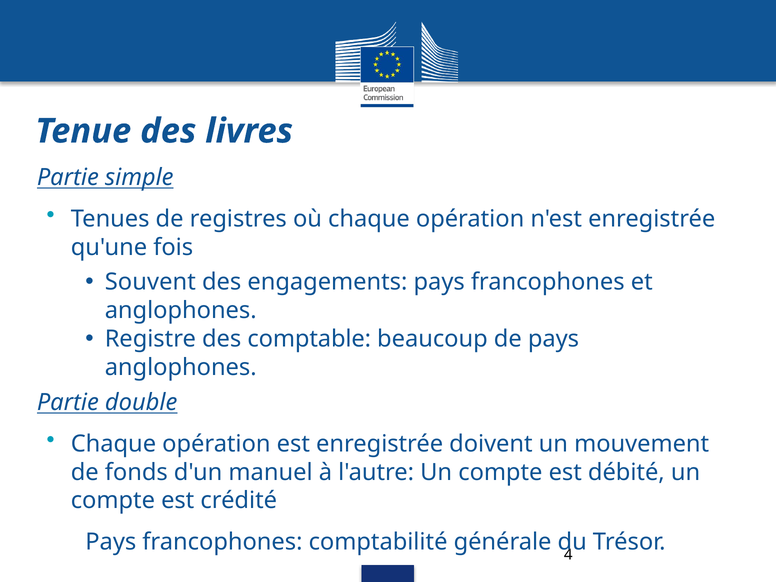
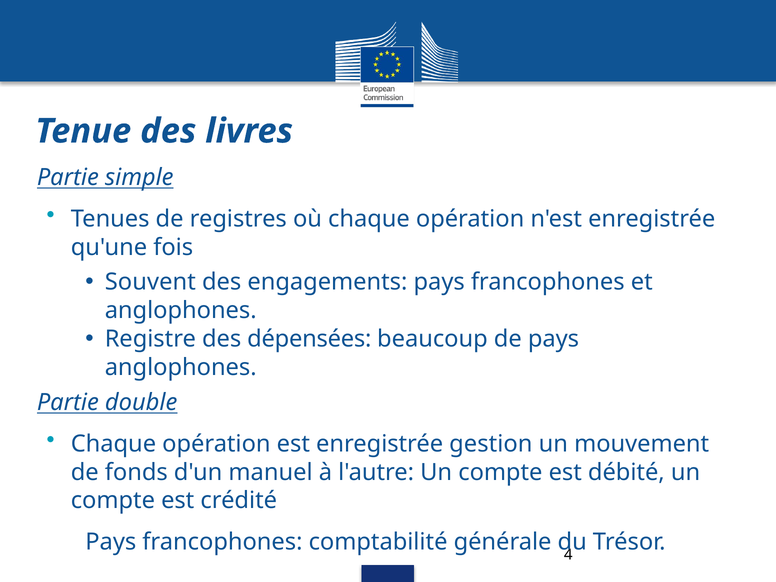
comptable: comptable -> dépensées
doivent: doivent -> gestion
